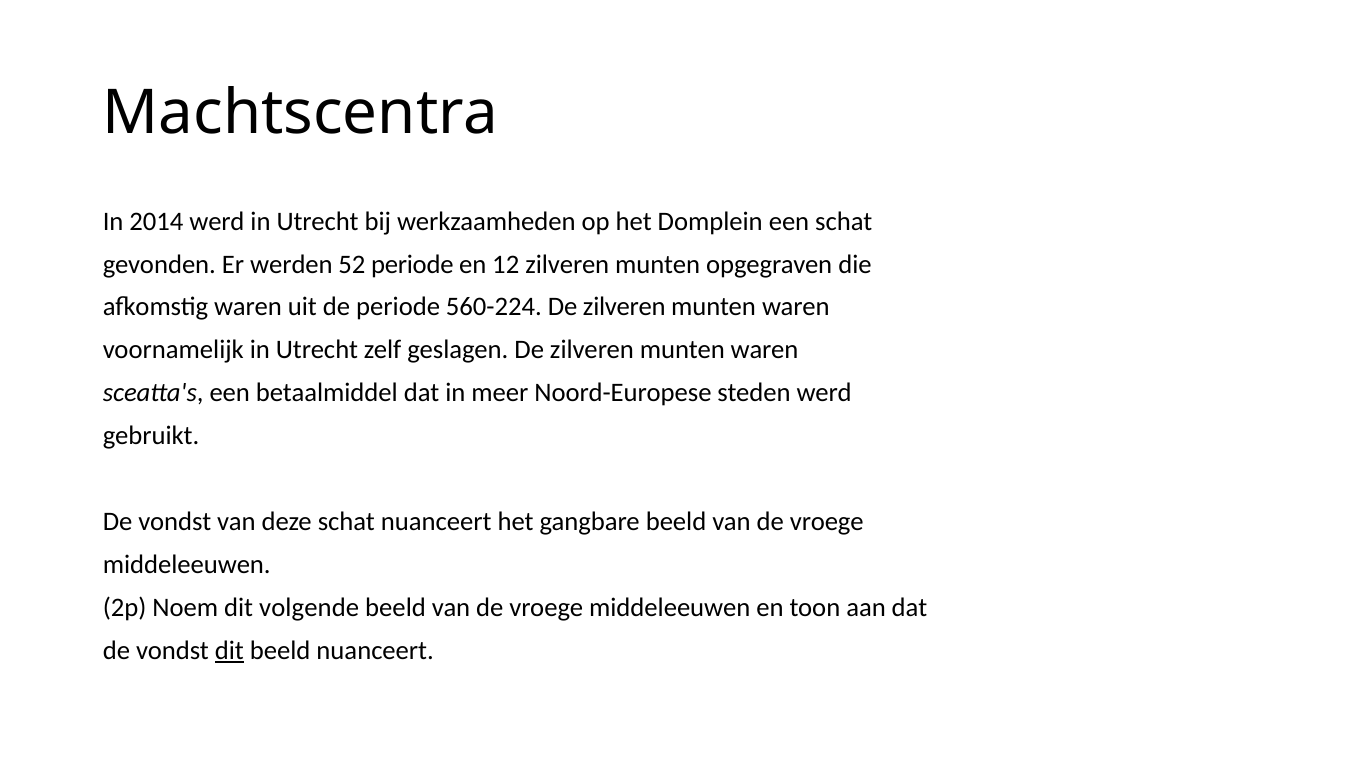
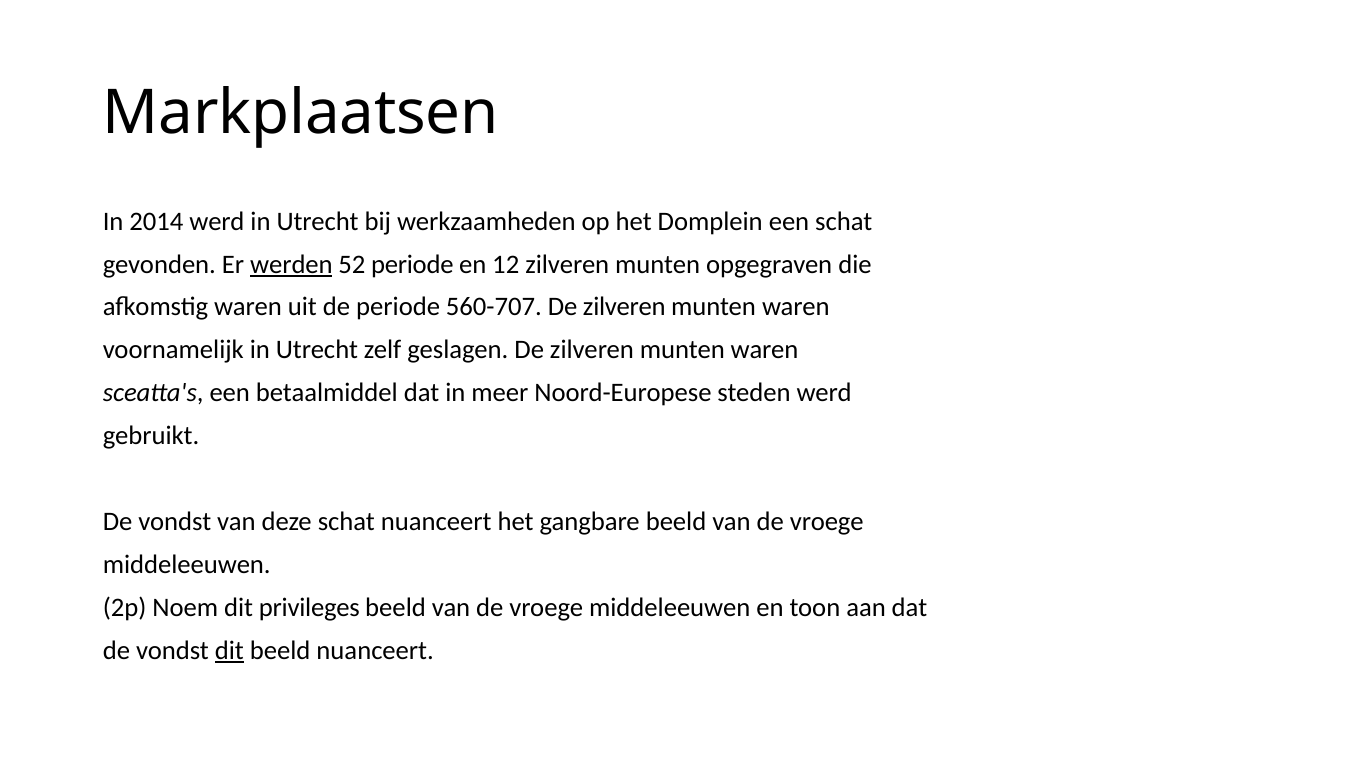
Machtscentra: Machtscentra -> Markplaatsen
werden underline: none -> present
560-224: 560-224 -> 560-707
volgende: volgende -> privileges
